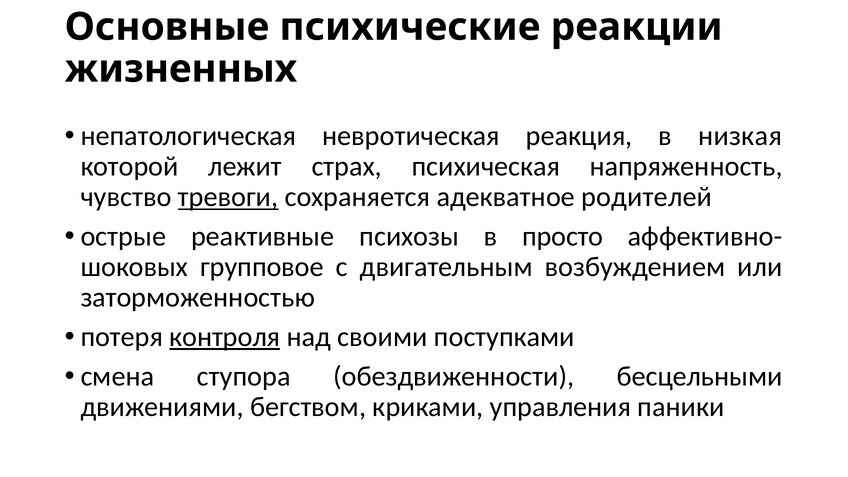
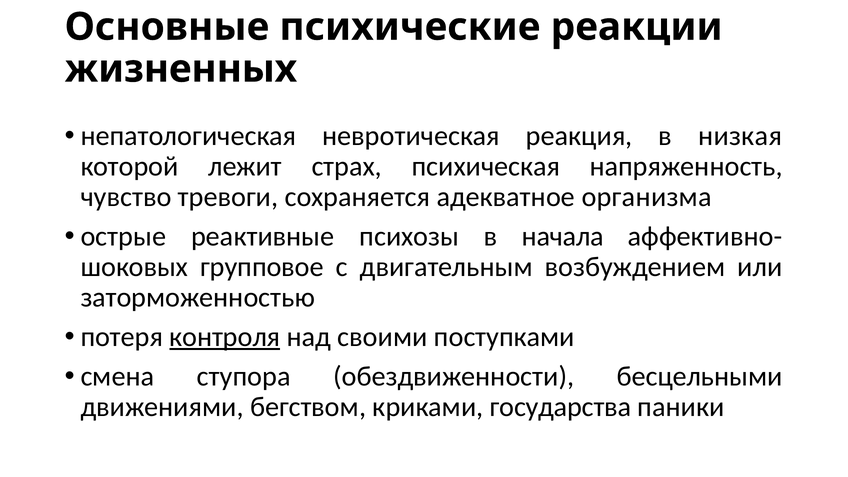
тревоги underline: present -> none
родителей: родителей -> организма
просто: просто -> начала
управления: управления -> государства
